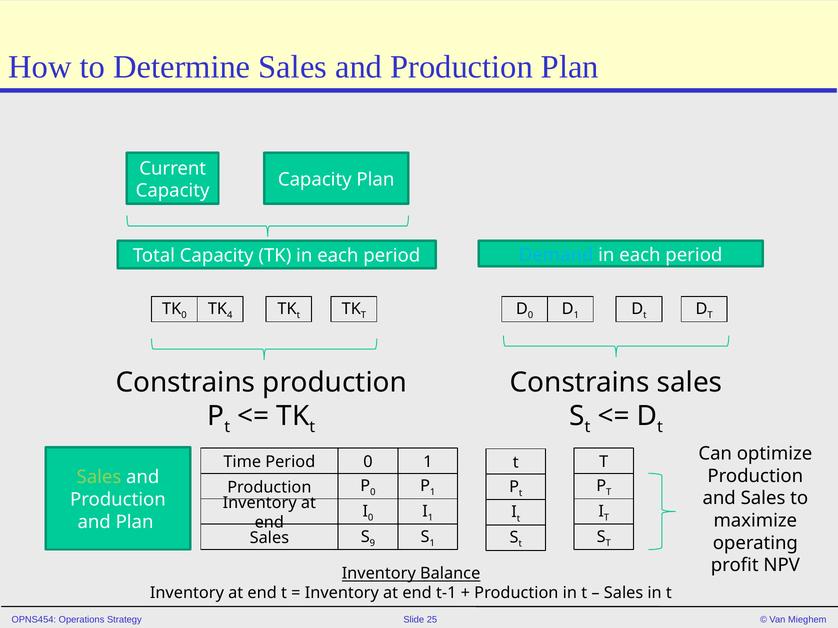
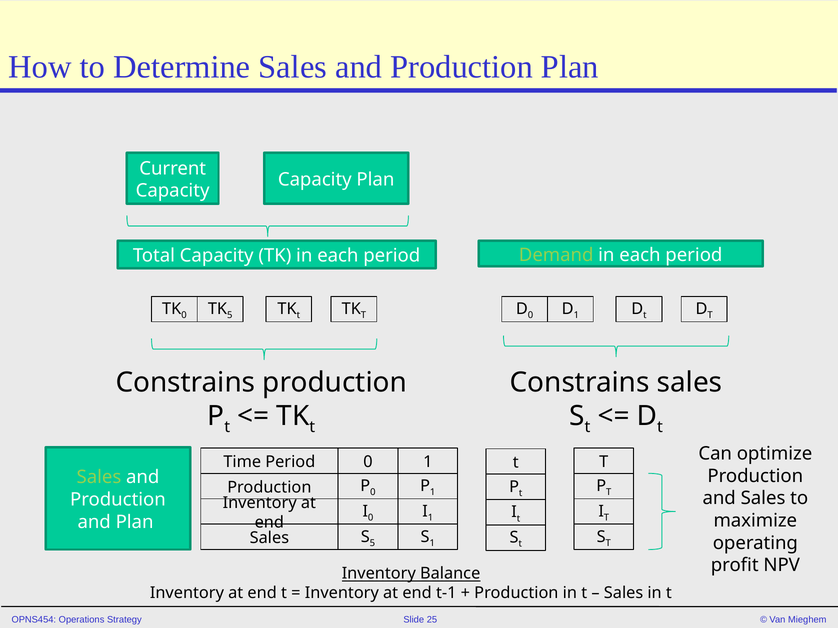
Demand colour: light blue -> light green
TK 4: 4 -> 5
9 at (372, 543): 9 -> 5
